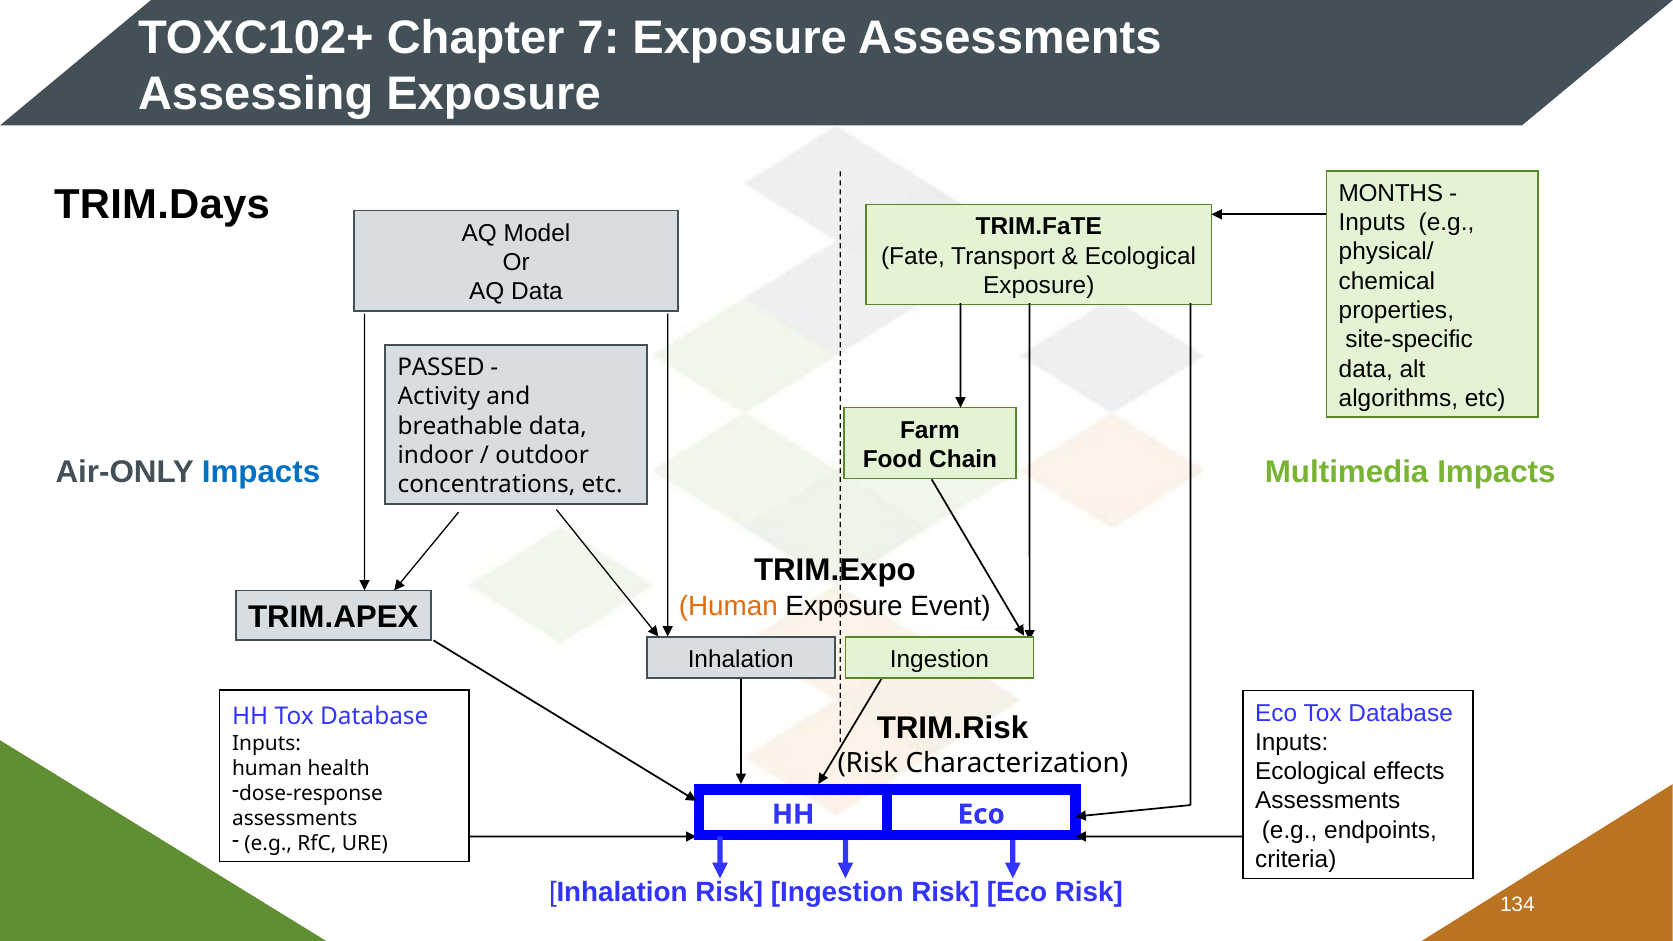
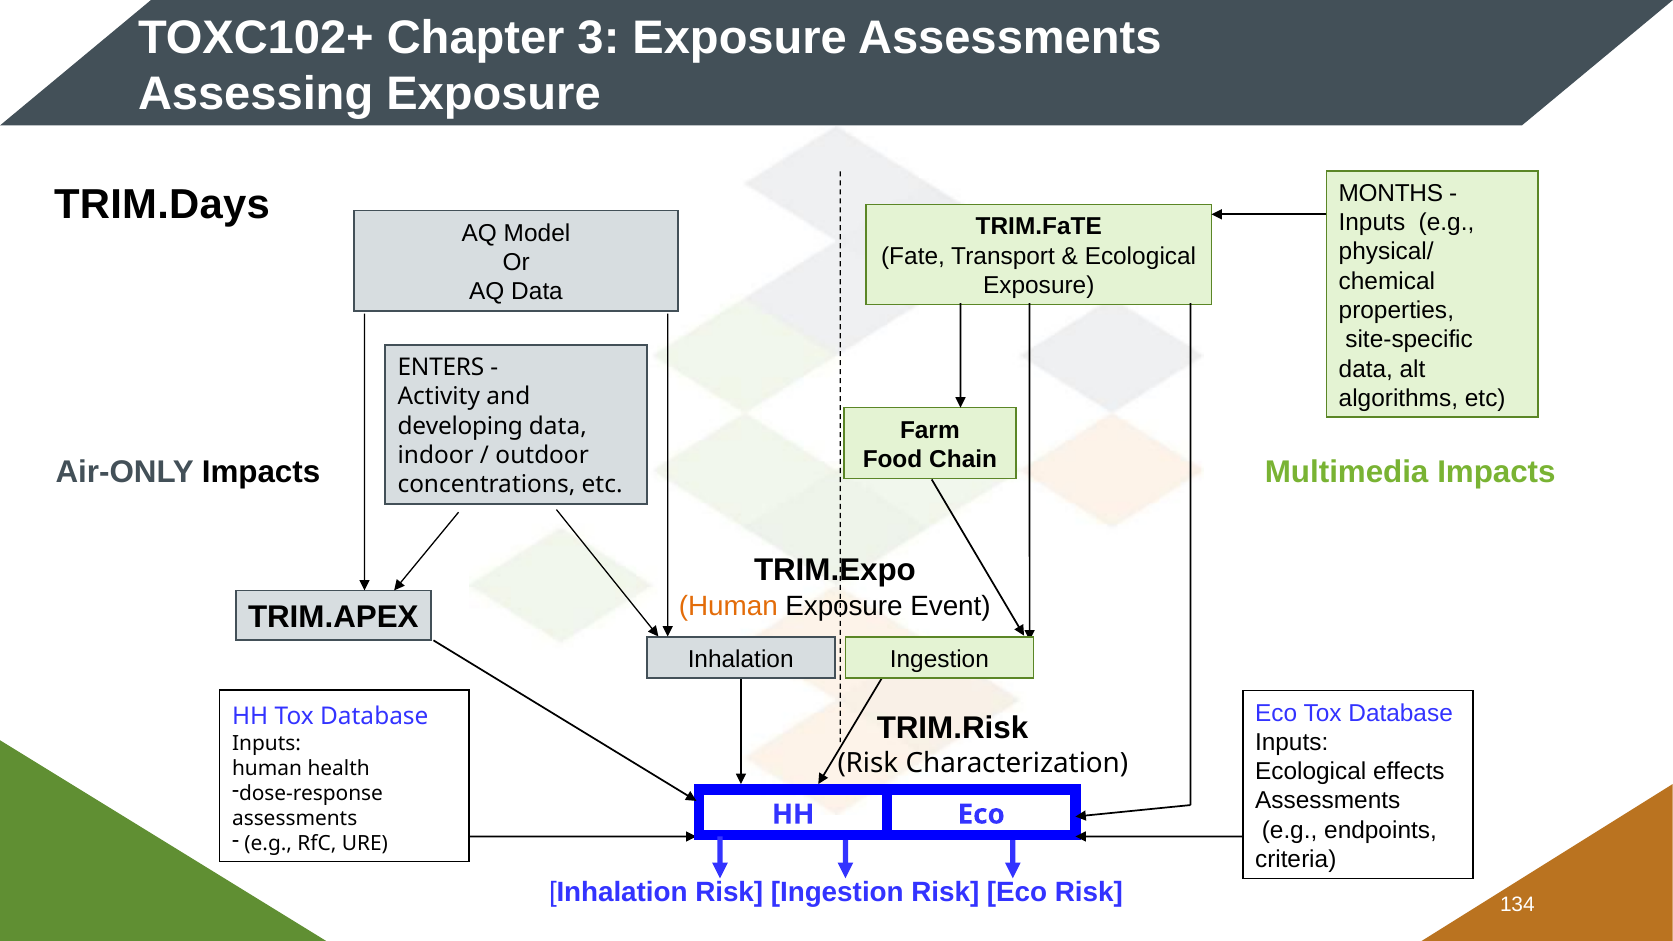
7: 7 -> 3
PASSED: PASSED -> ENTERS
breathable: breathable -> developing
Impacts at (261, 472) colour: blue -> black
